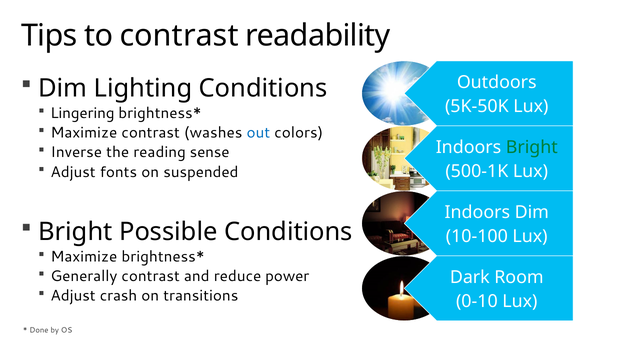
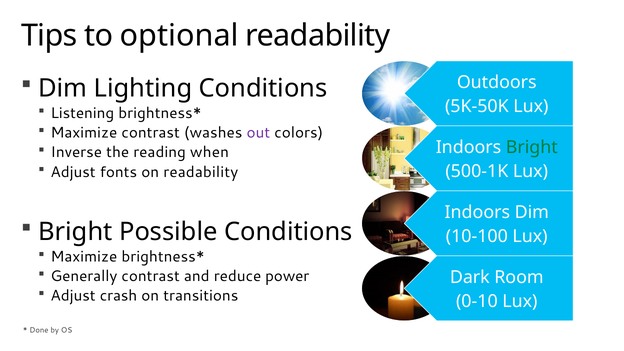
to contrast: contrast -> optional
Lingering: Lingering -> Listening
out colour: blue -> purple
sense: sense -> when
on suspended: suspended -> readability
